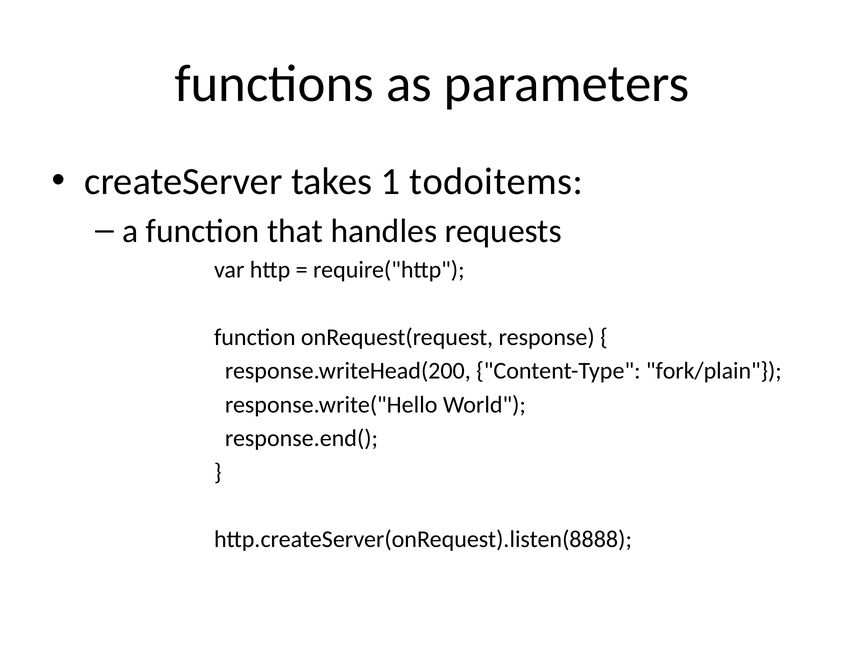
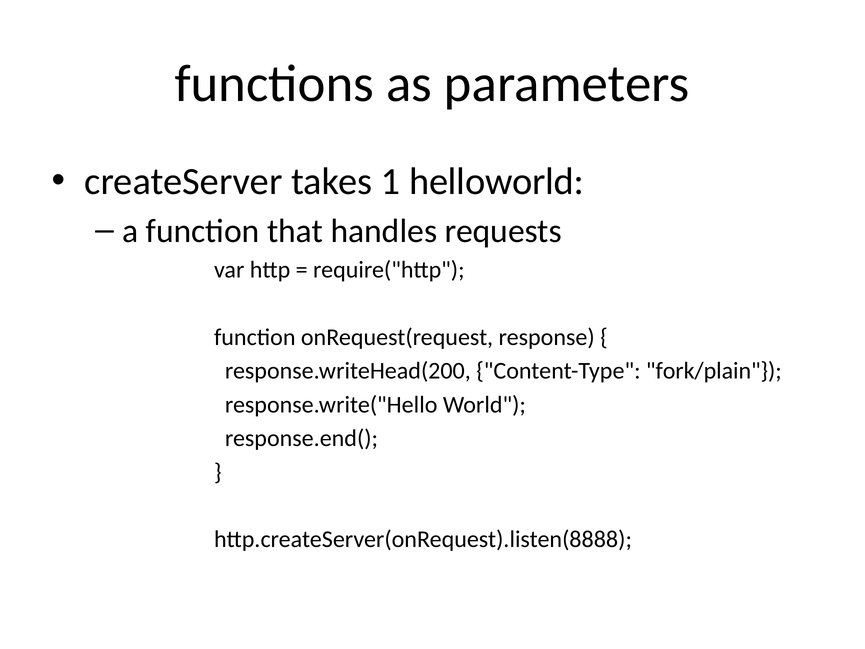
todoitems: todoitems -> helloworld
